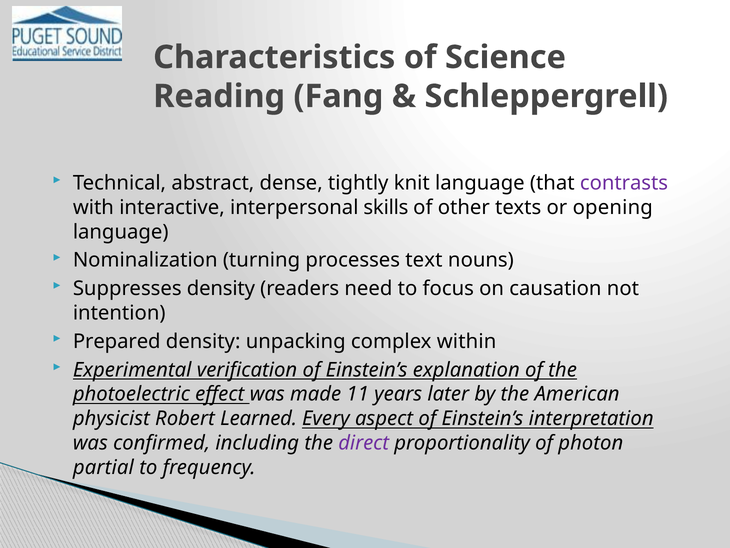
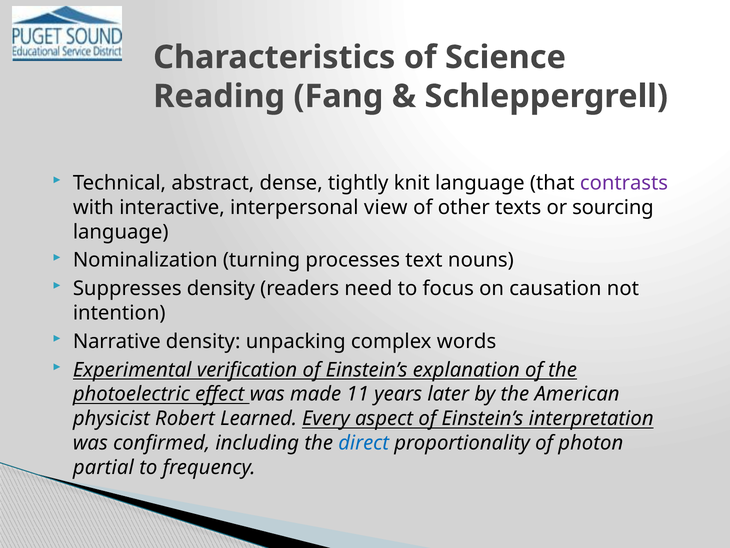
skills: skills -> view
opening: opening -> sourcing
Prepared: Prepared -> Narrative
within: within -> words
direct colour: purple -> blue
